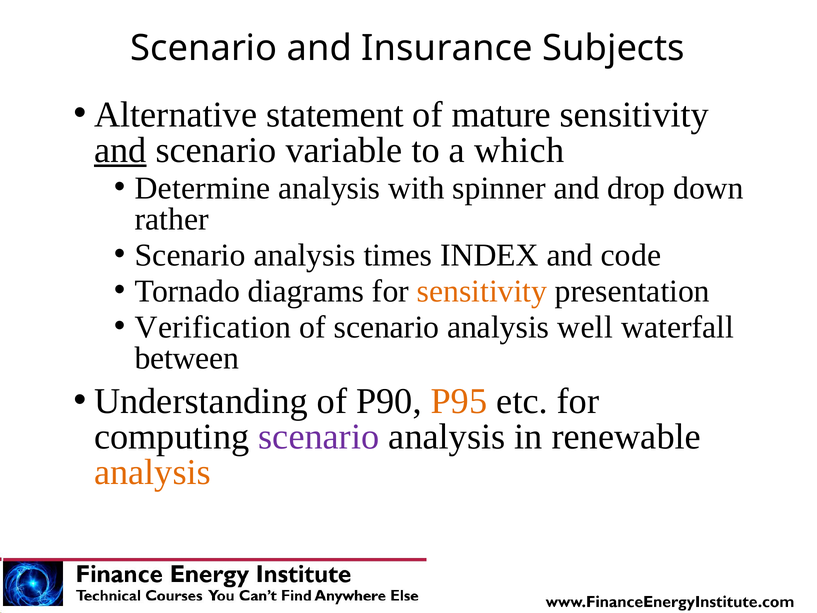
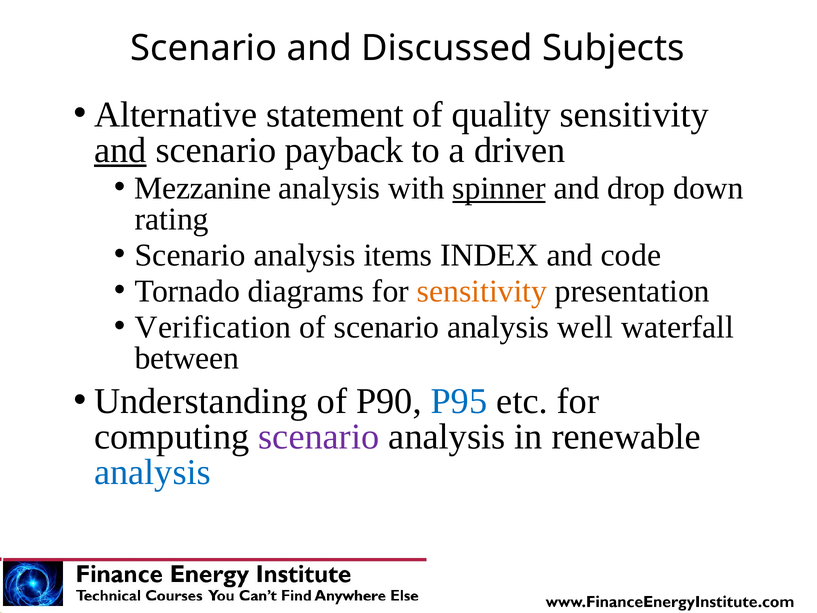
Insurance: Insurance -> Discussed
mature: mature -> quality
variable: variable -> payback
which: which -> driven
Determine: Determine -> Mezzanine
spinner underline: none -> present
rather: rather -> rating
times: times -> items
P95 colour: orange -> blue
analysis at (152, 472) colour: orange -> blue
